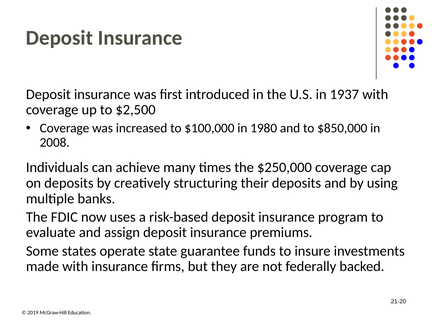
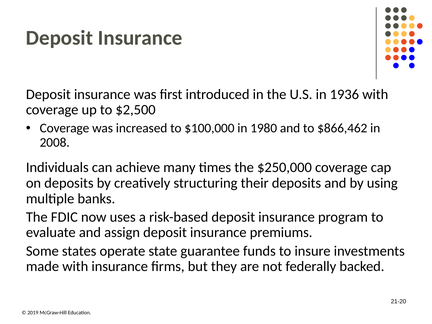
1937: 1937 -> 1936
$850,000: $850,000 -> $866,462
